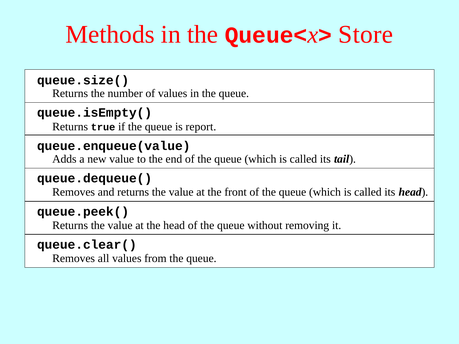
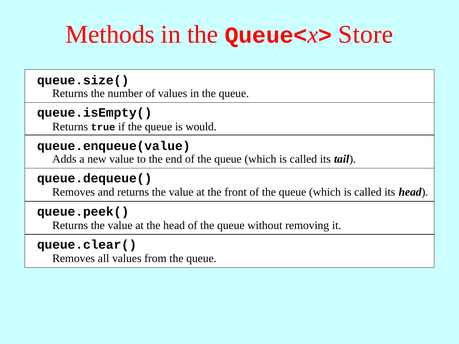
report: report -> would
